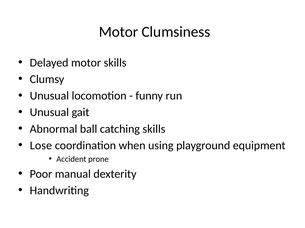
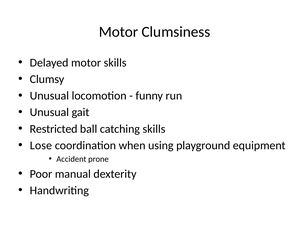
Abnormal: Abnormal -> Restricted
